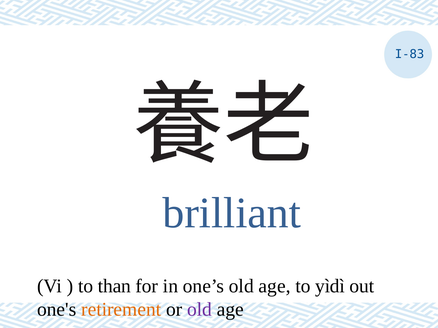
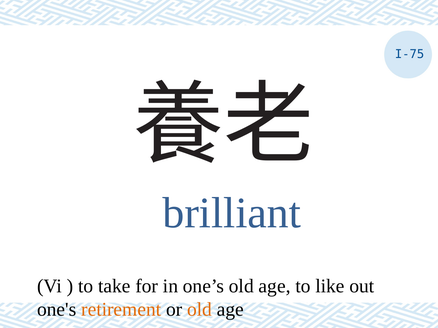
I-83: I-83 -> I-75
than: than -> take
yìdì: yìdì -> like
old at (200, 310) colour: purple -> orange
